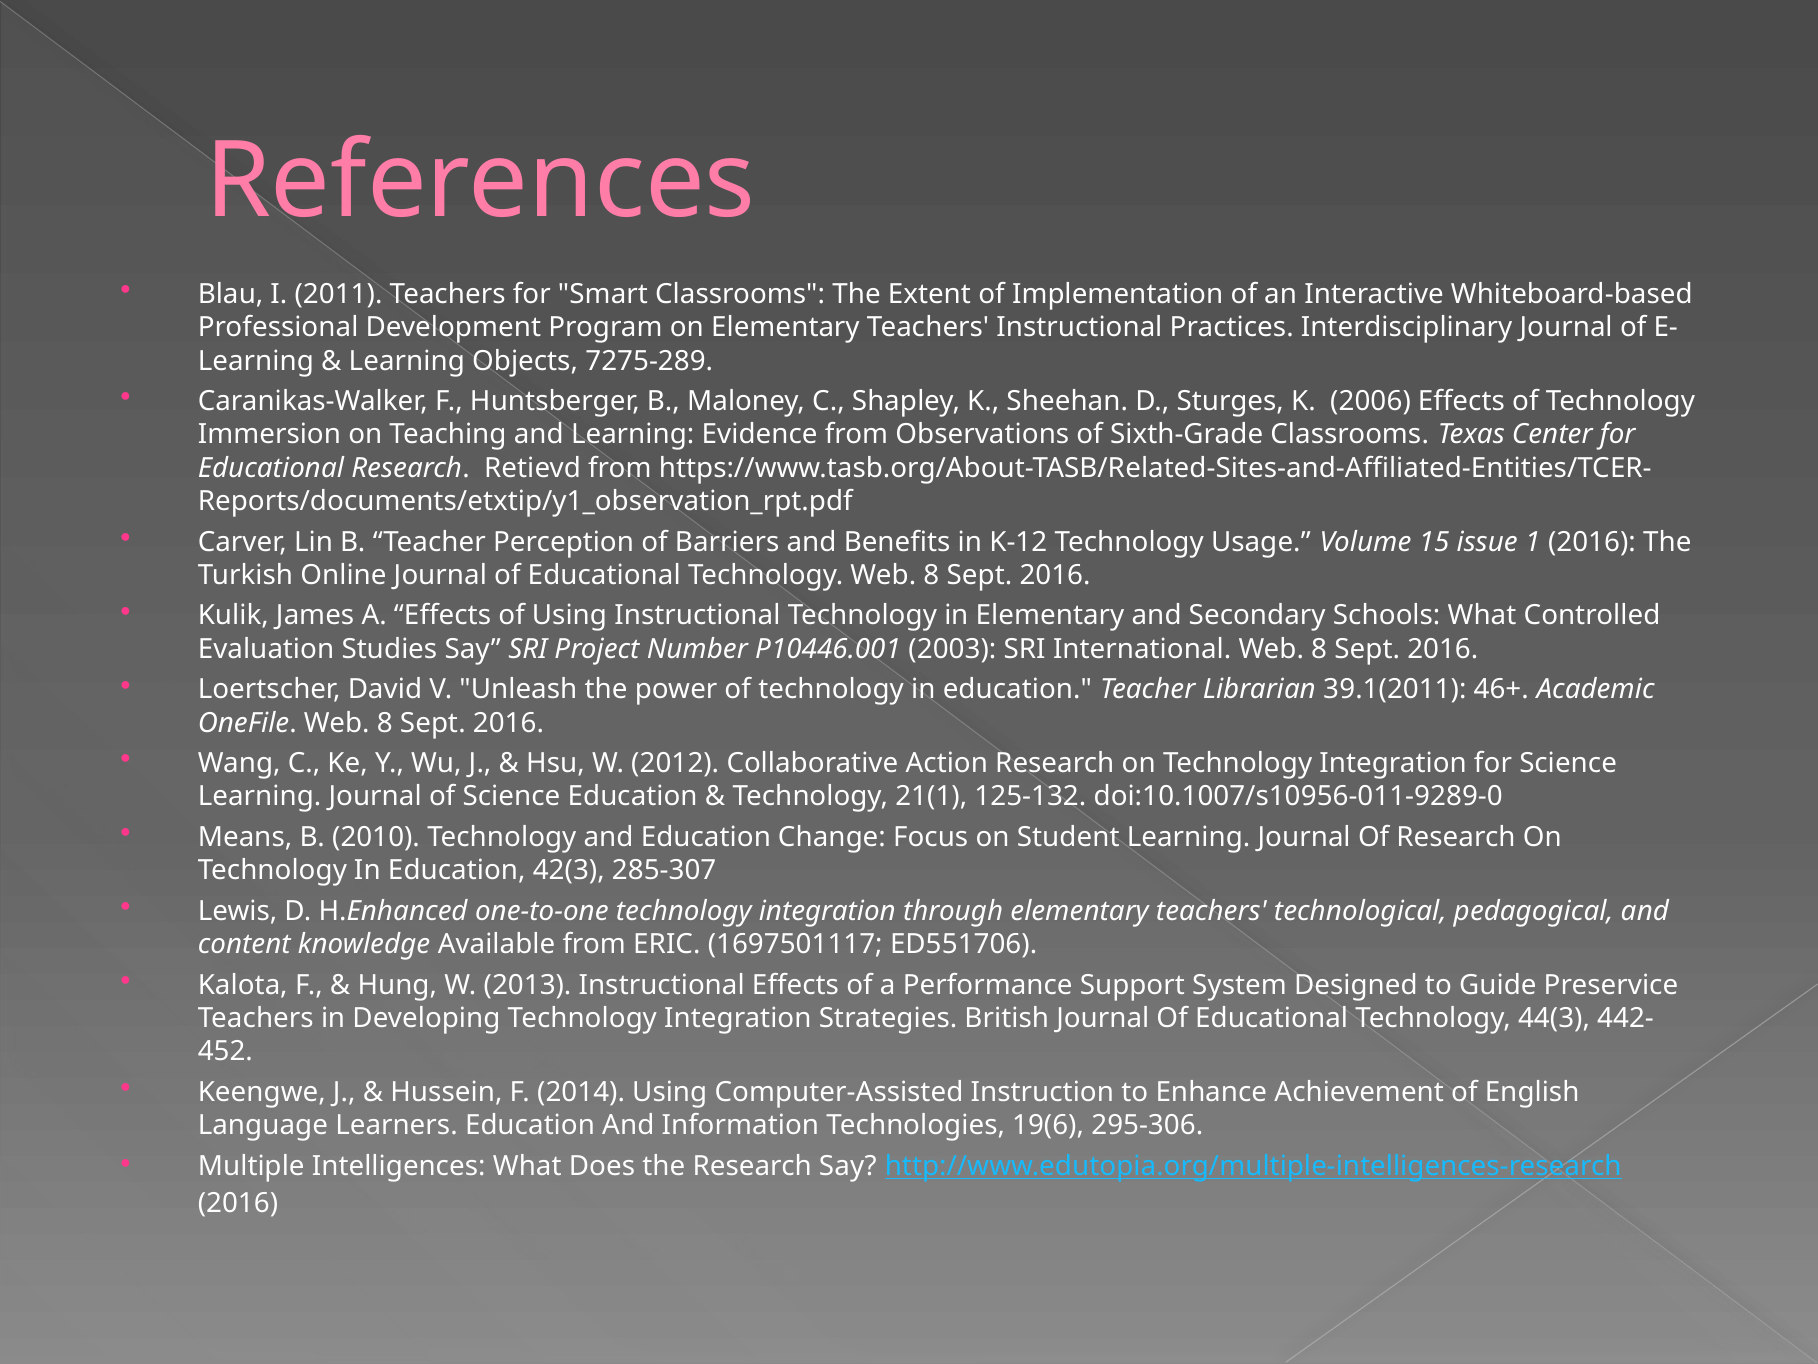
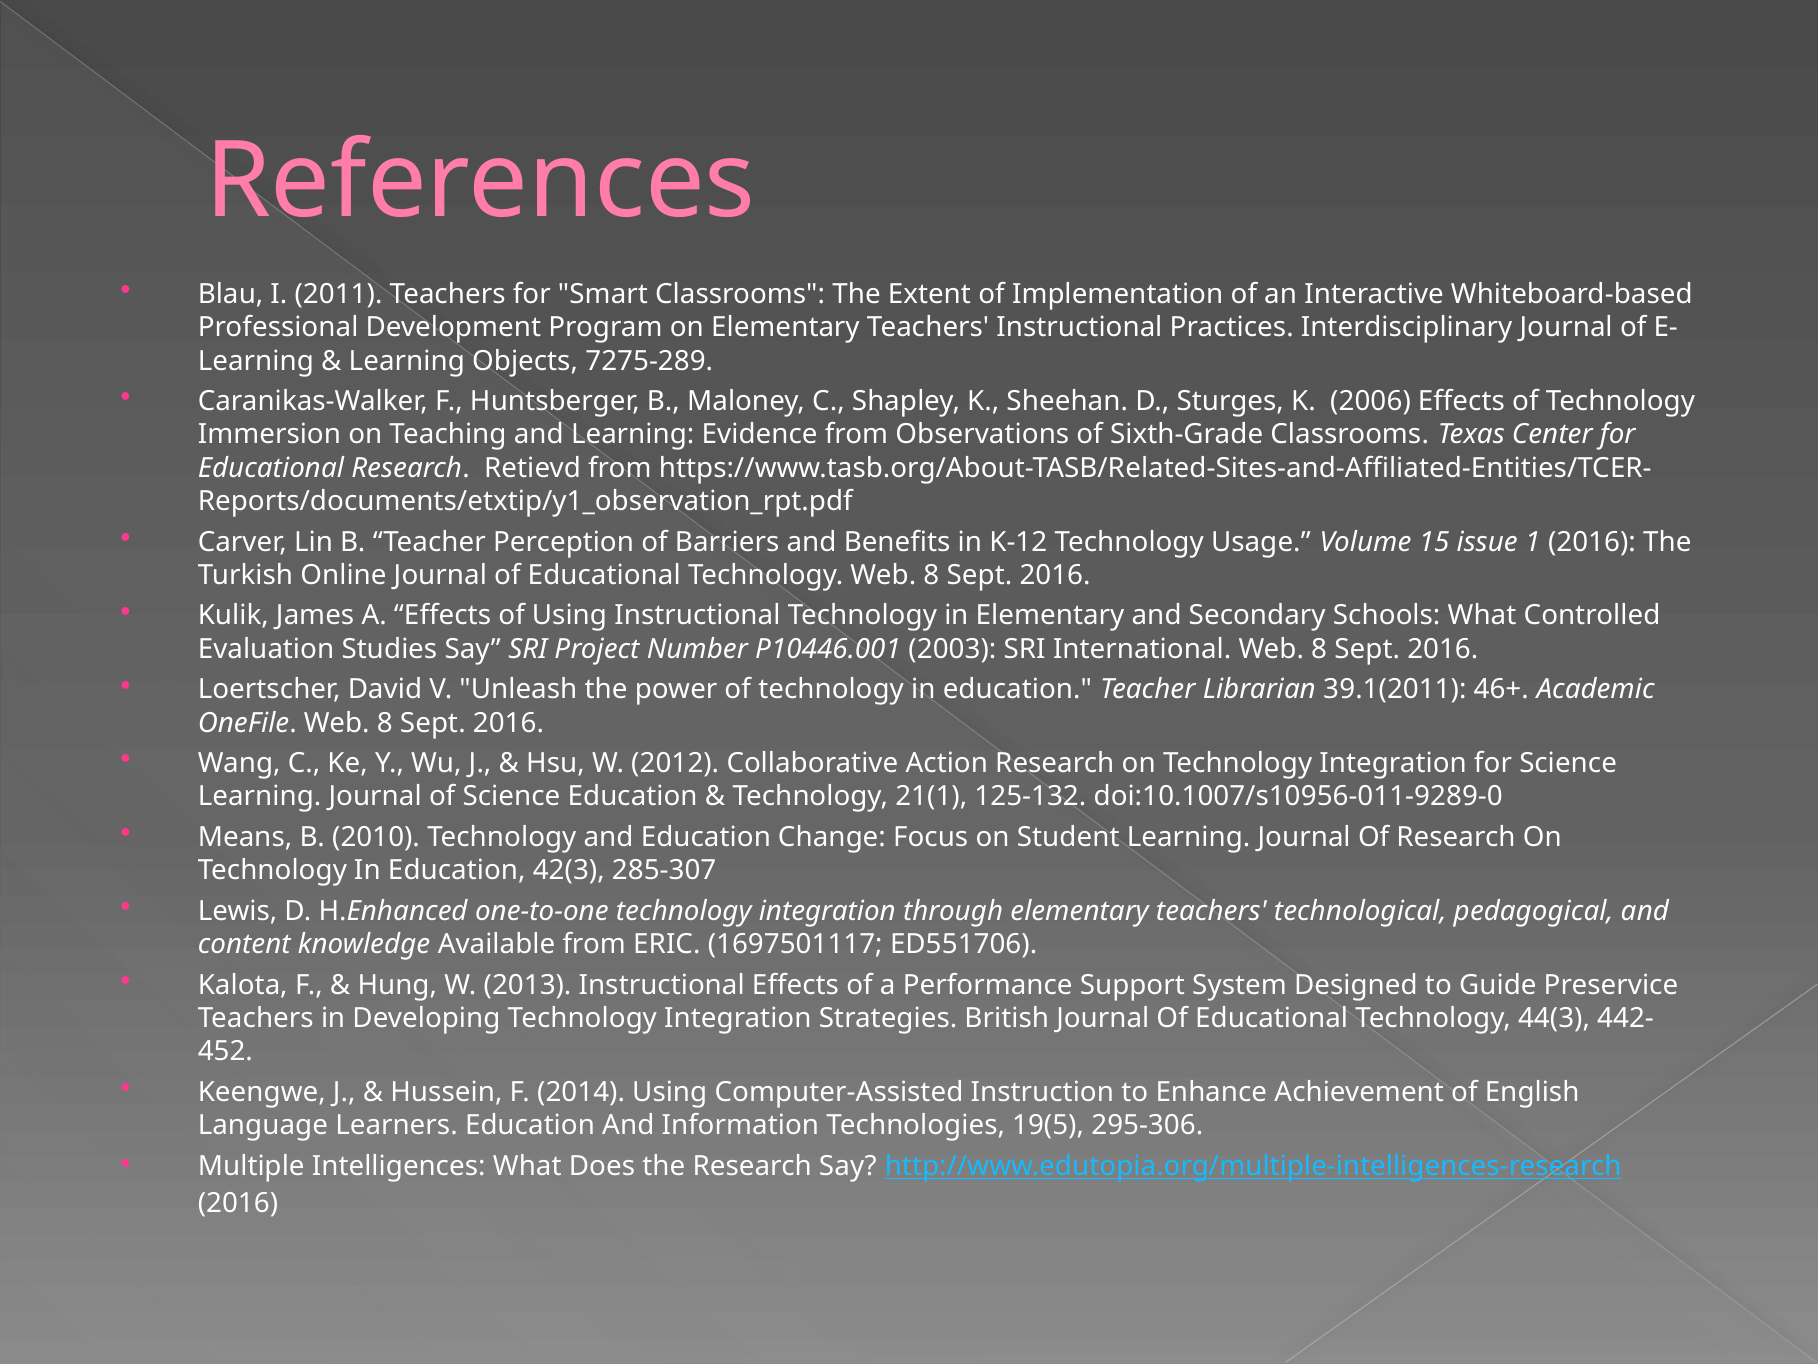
19(6: 19(6 -> 19(5
